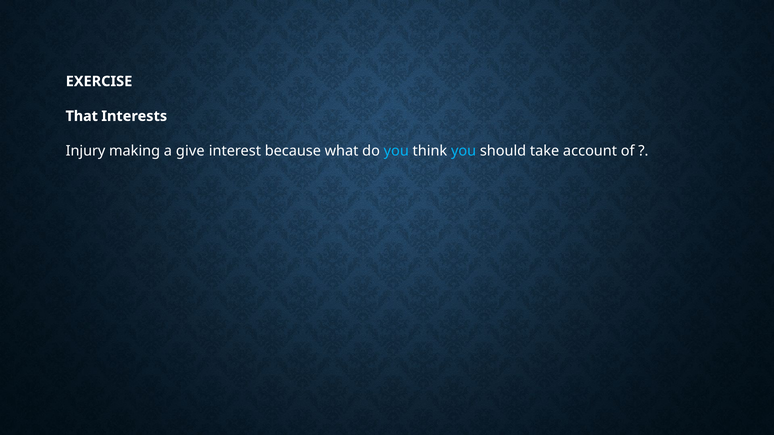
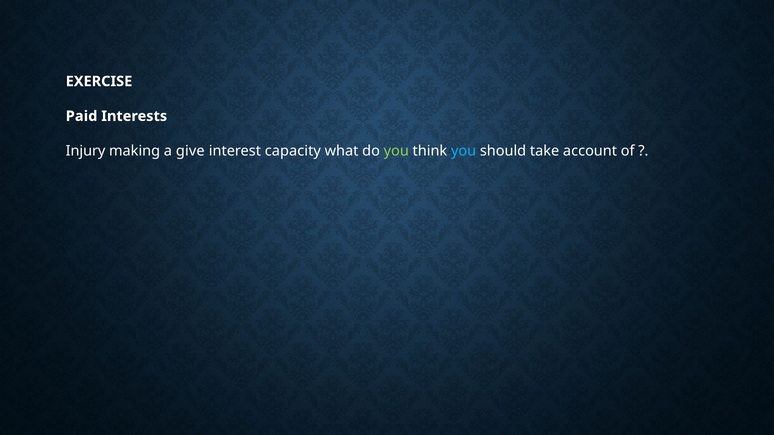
That: That -> Paid
because: because -> capacity
you at (396, 151) colour: light blue -> light green
